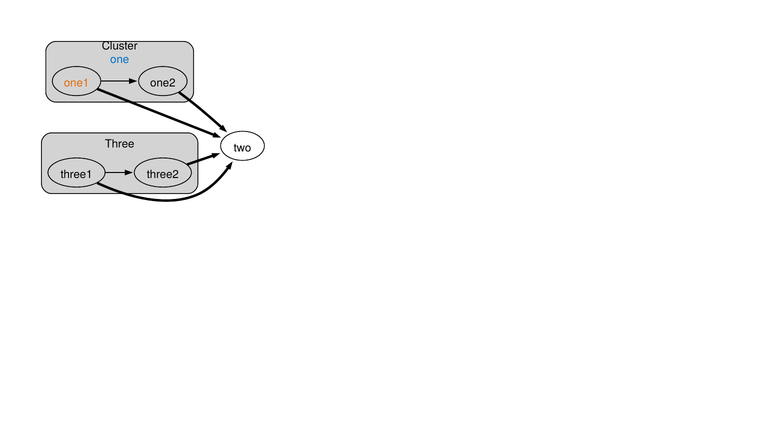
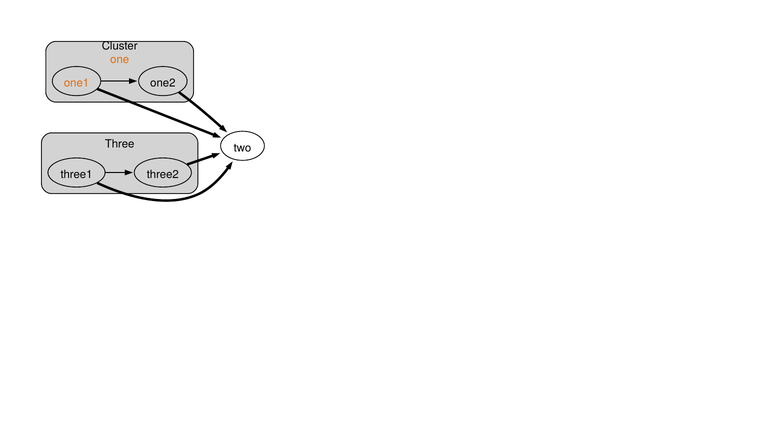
one colour: blue -> orange
